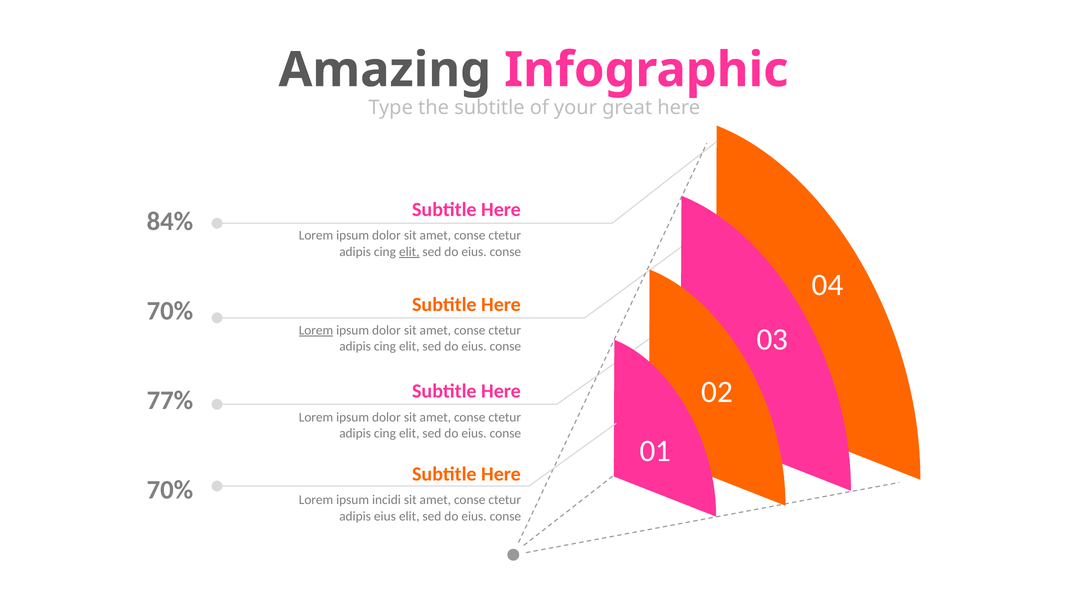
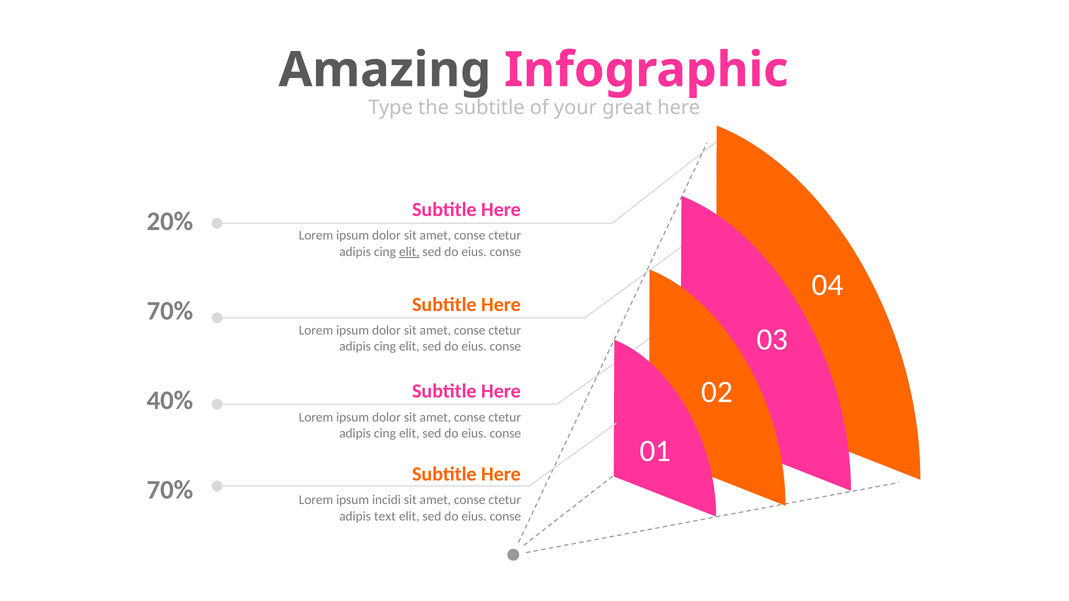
84%: 84% -> 20%
Lorem at (316, 331) underline: present -> none
77%: 77% -> 40%
adipis eius: eius -> text
